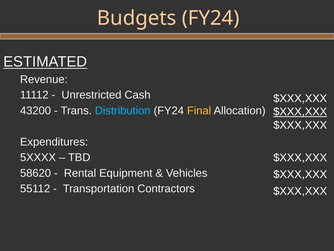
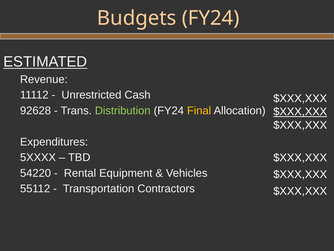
43200: 43200 -> 92628
Distribution colour: light blue -> light green
58620: 58620 -> 54220
